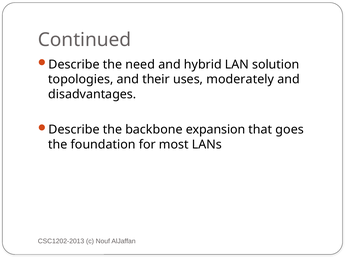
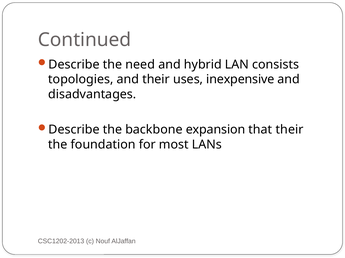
solution: solution -> consists
moderately: moderately -> inexpensive
that goes: goes -> their
